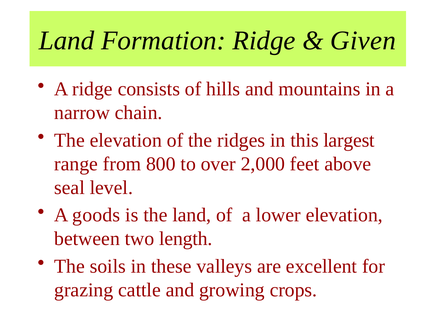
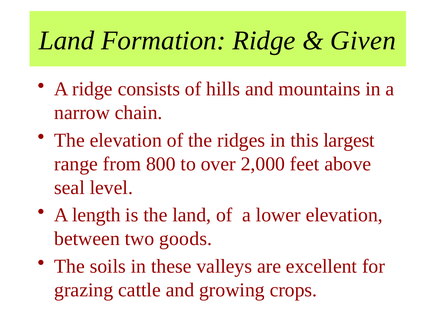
goods: goods -> length
length: length -> goods
